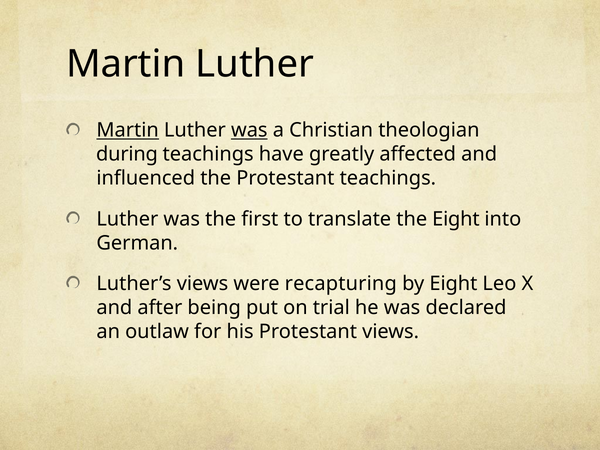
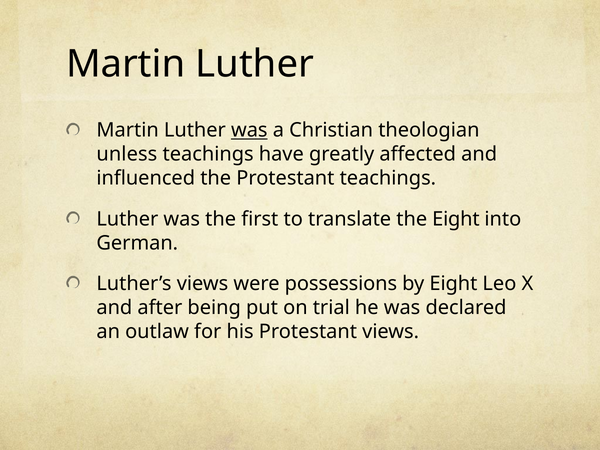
Martin at (128, 130) underline: present -> none
during: during -> unless
recapturing: recapturing -> possessions
